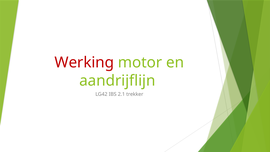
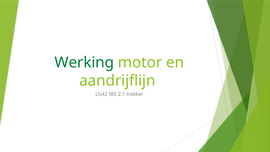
Werking colour: red -> green
